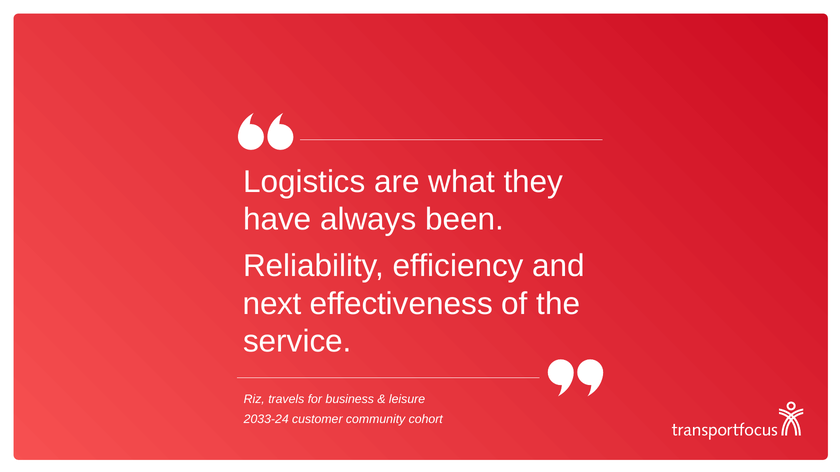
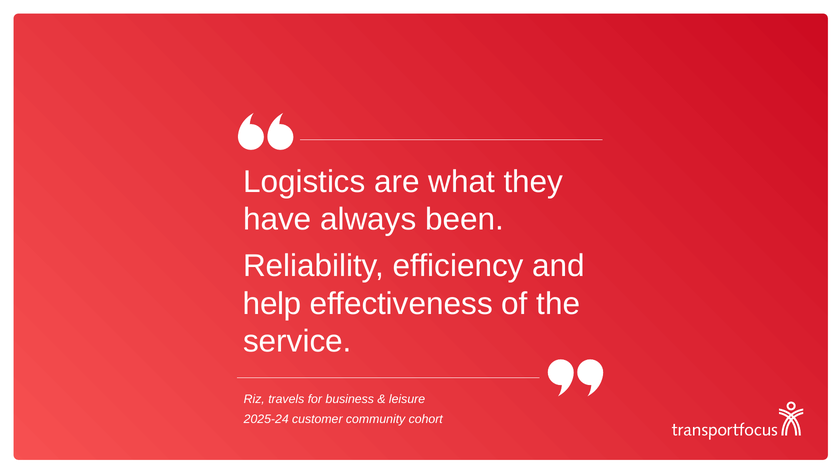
next: next -> help
2033-24: 2033-24 -> 2025-24
